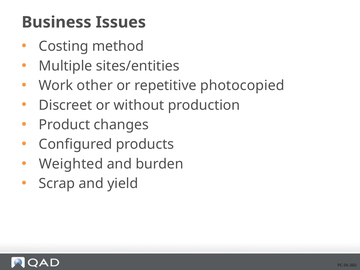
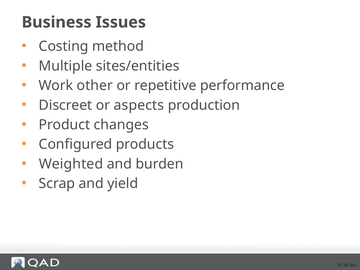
photocopied: photocopied -> performance
without: without -> aspects
